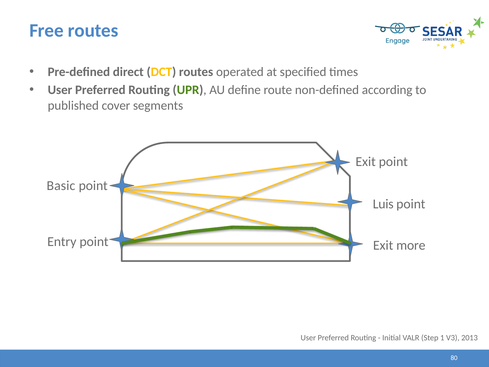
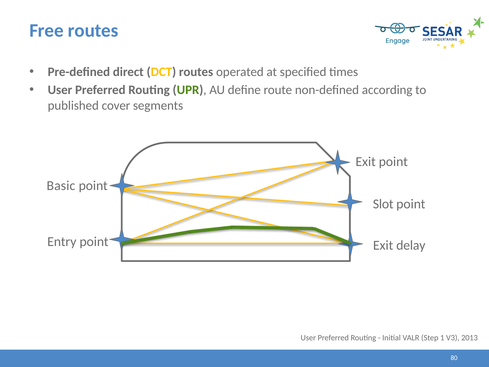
Luis: Luis -> Slot
more: more -> delay
